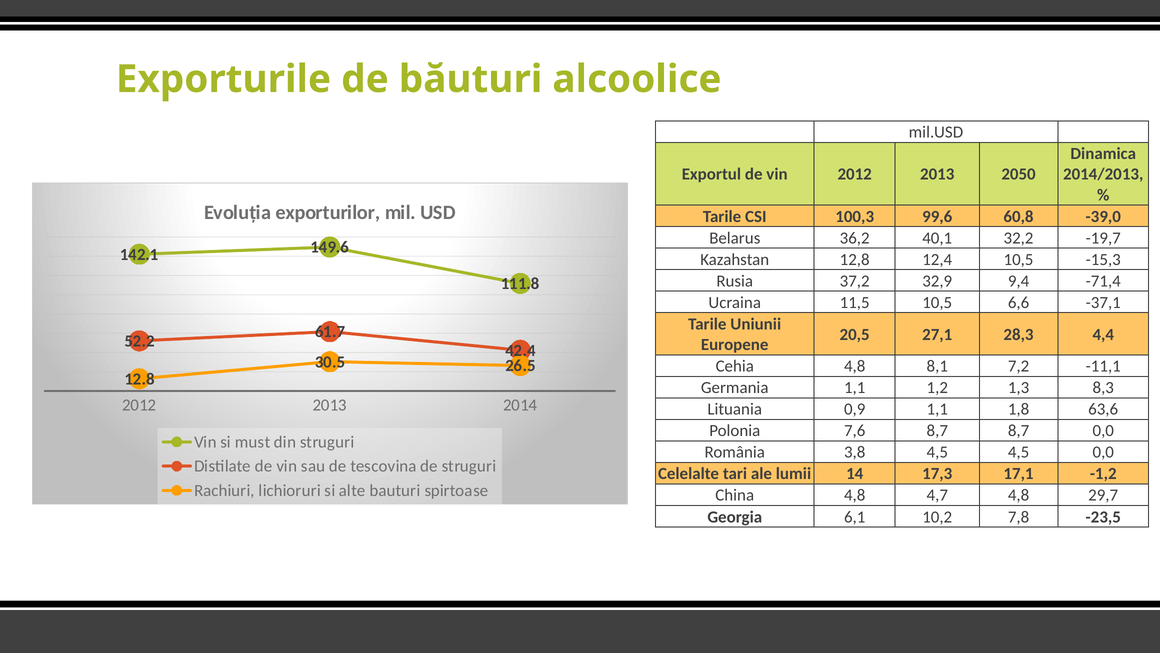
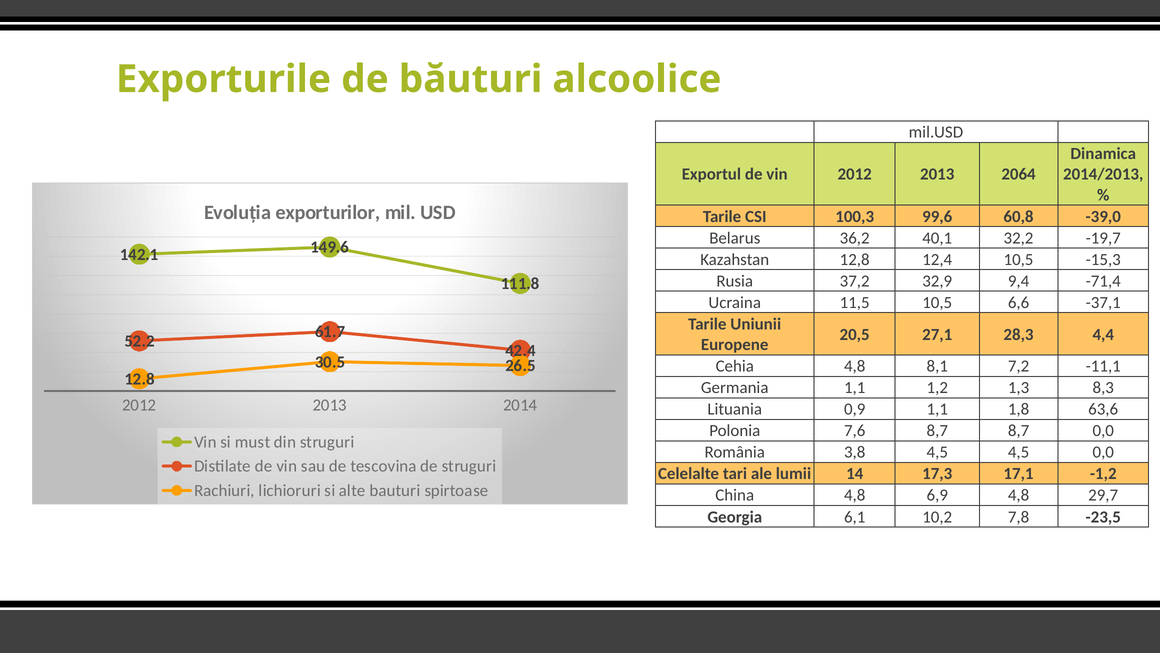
2050: 2050 -> 2064
4,7: 4,7 -> 6,9
